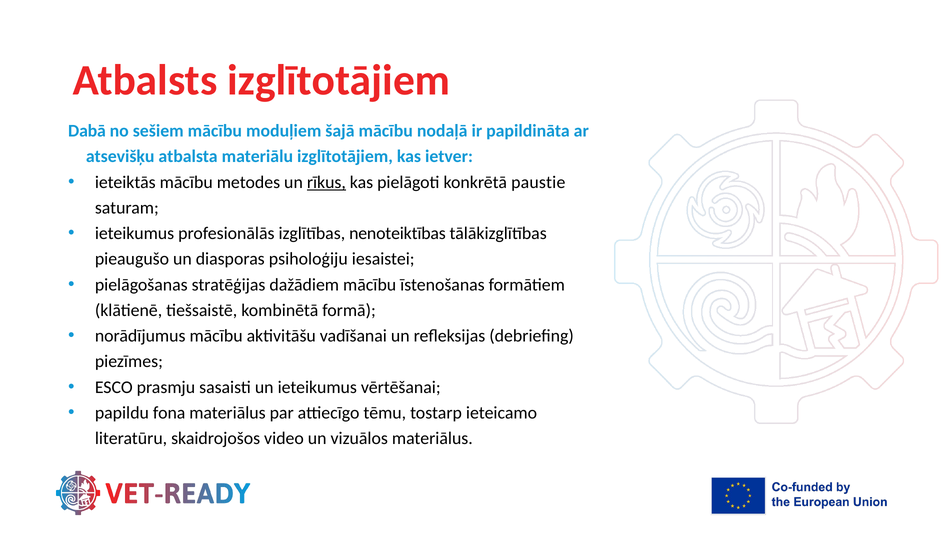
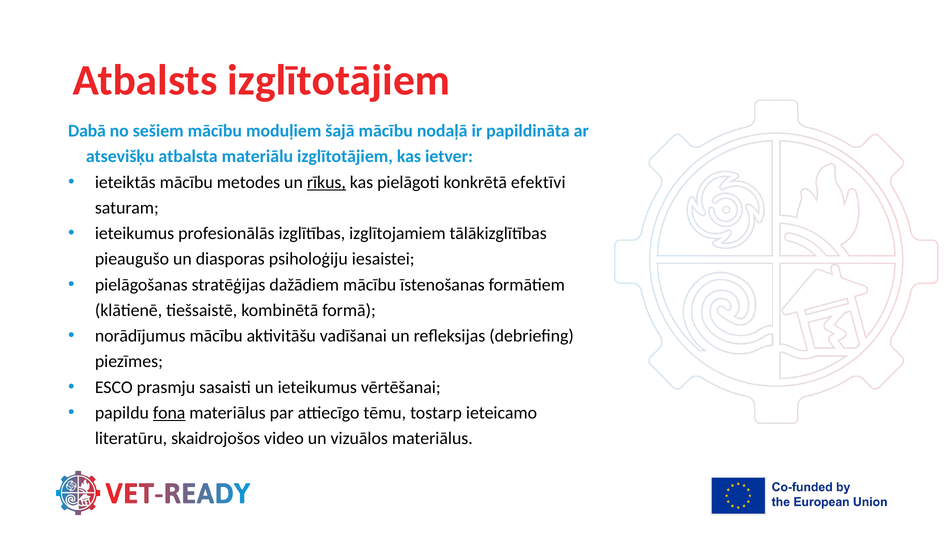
paustie: paustie -> efektīvi
nenoteiktības: nenoteiktības -> izglītojamiem
fona underline: none -> present
